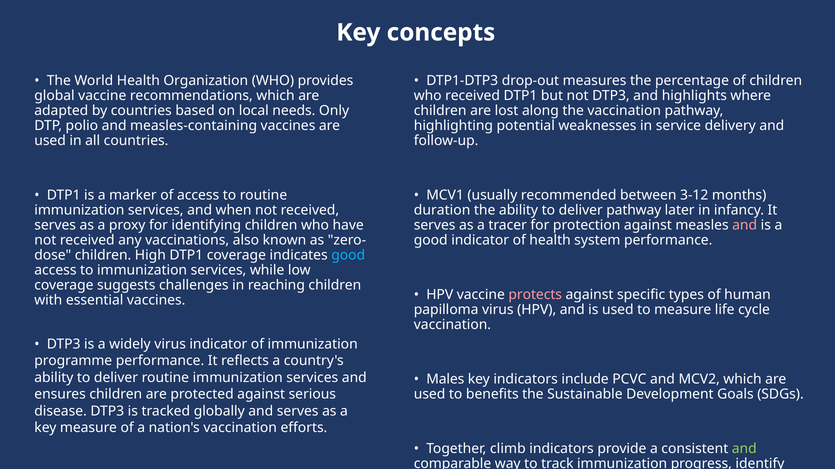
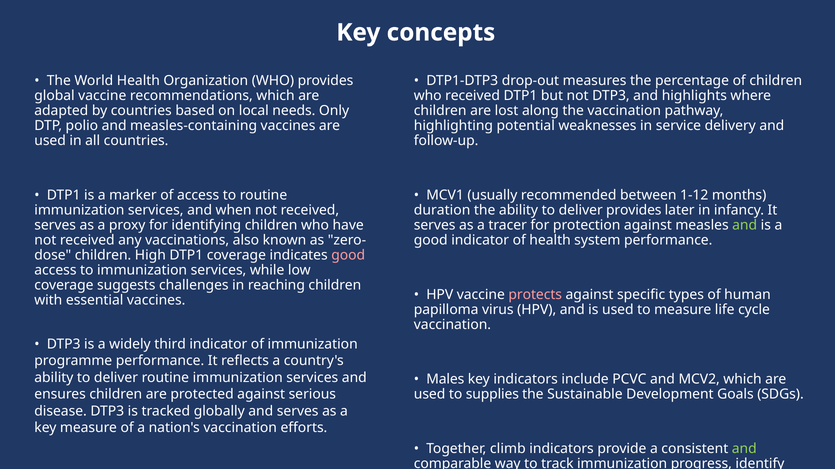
3-12: 3-12 -> 1-12
deliver pathway: pathway -> provides
and at (745, 225) colour: pink -> light green
good at (348, 255) colour: light blue -> pink
widely virus: virus -> third
benefits: benefits -> supplies
